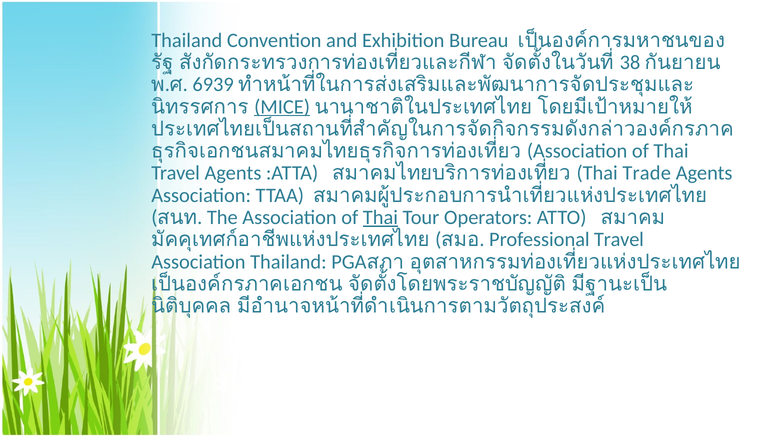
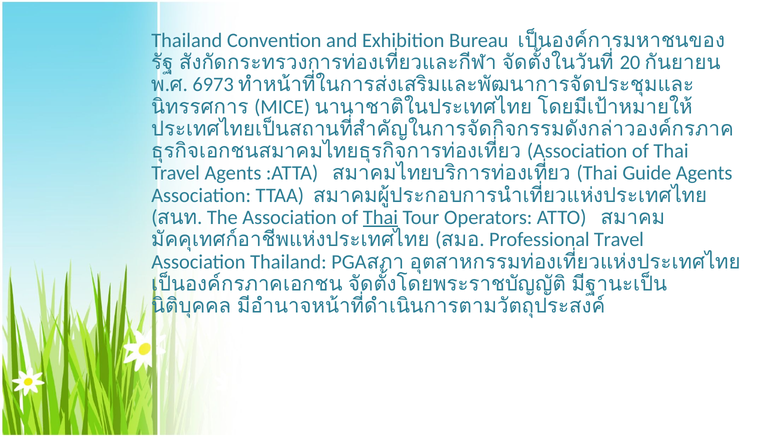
38: 38 -> 20
6939: 6939 -> 6973
MICE underline: present -> none
Trade: Trade -> Guide
